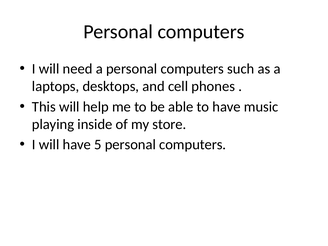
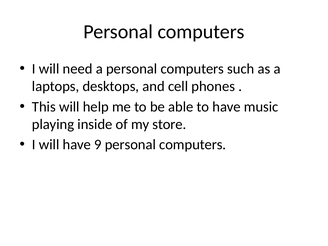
5: 5 -> 9
